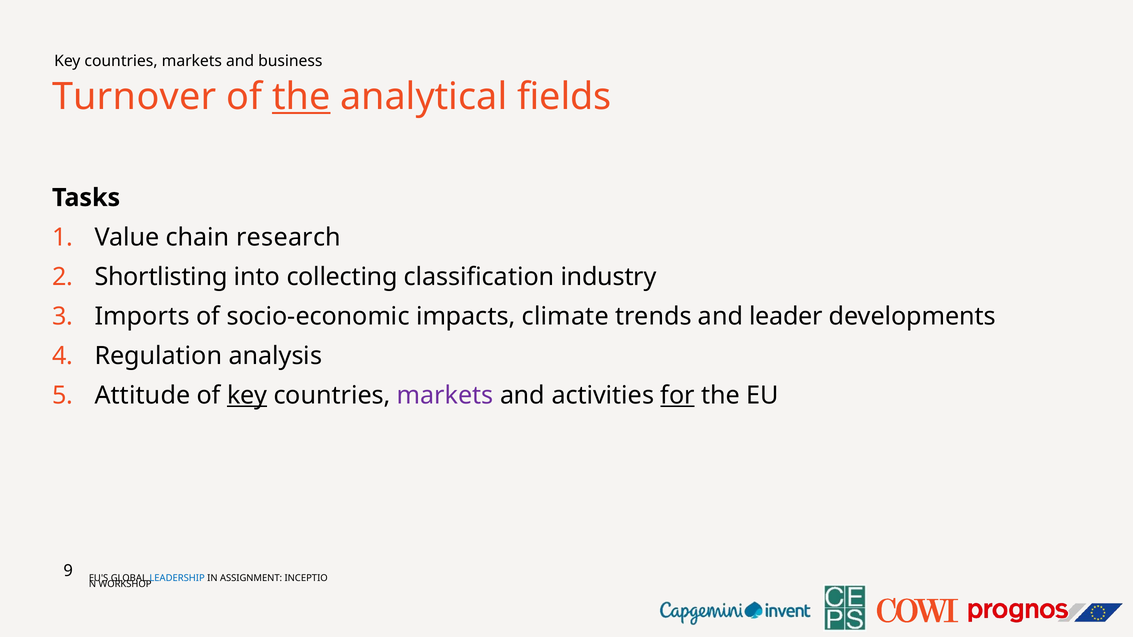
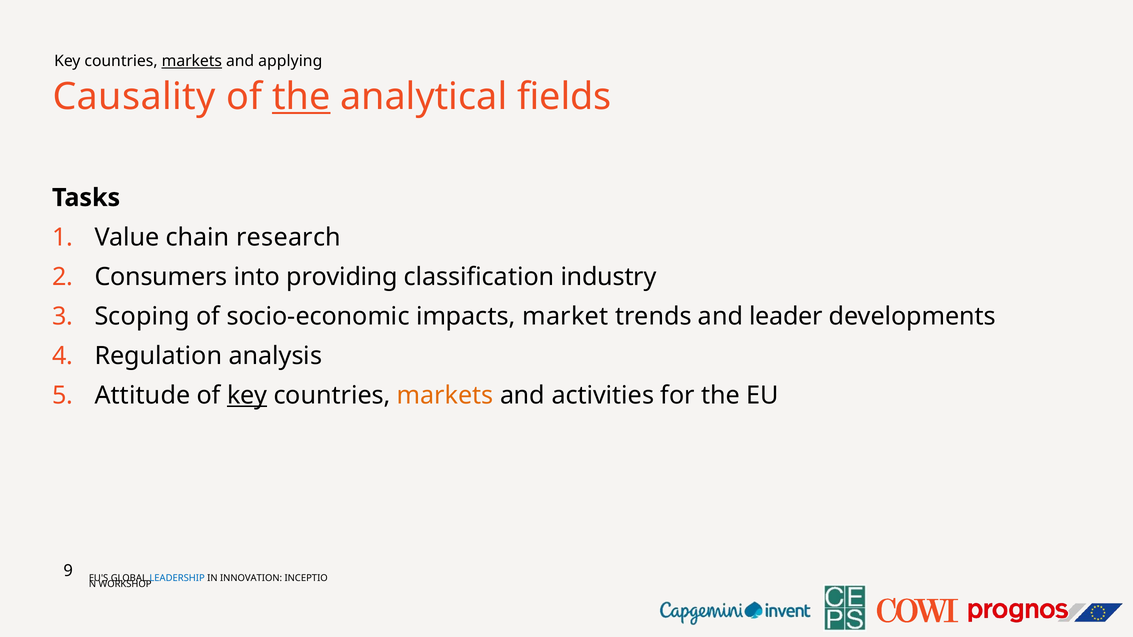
markets at (192, 61) underline: none -> present
business: business -> applying
Turnover: Turnover -> Causality
Shortlisting: Shortlisting -> Consumers
collecting: collecting -> providing
Imports: Imports -> Scoping
climate: climate -> market
markets at (445, 396) colour: purple -> orange
for underline: present -> none
ASSIGNMENT: ASSIGNMENT -> INNOVATION
